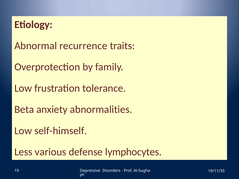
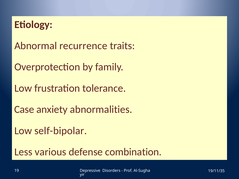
Beta: Beta -> Case
self-himself: self-himself -> self-bipolar
lymphocytes: lymphocytes -> combination
